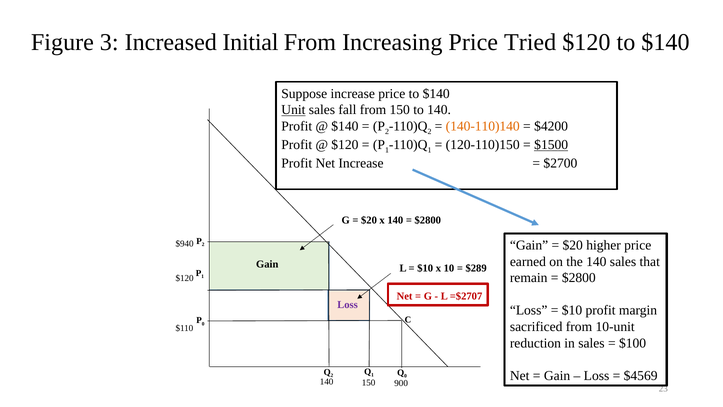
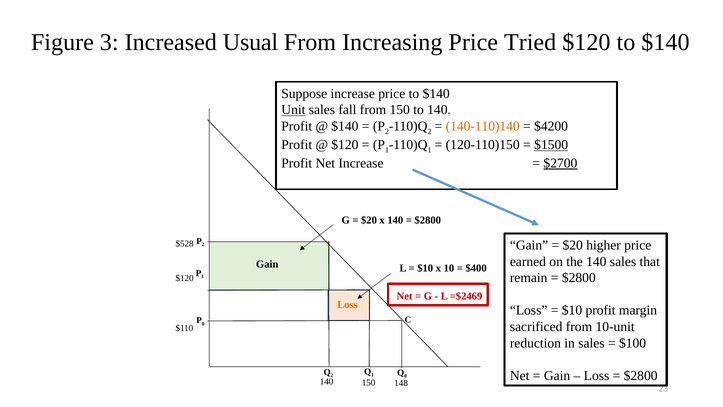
Initial: Initial -> Usual
$2700 underline: none -> present
$940: $940 -> $528
$289: $289 -> $400
=$2707: =$2707 -> =$2469
Loss at (348, 305) colour: purple -> orange
$4569 at (641, 375): $4569 -> $2800
900: 900 -> 148
